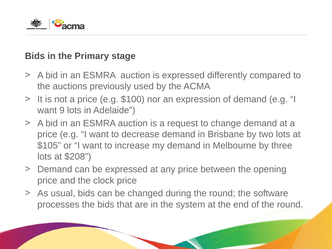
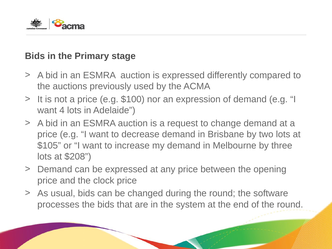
9: 9 -> 4
